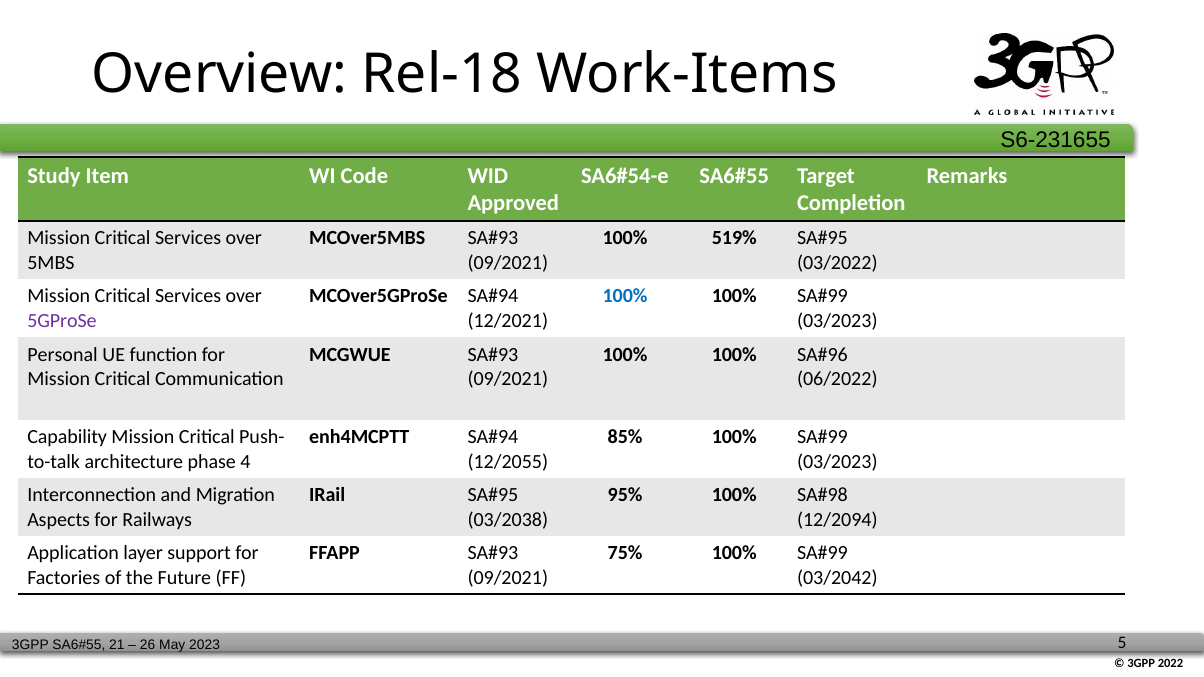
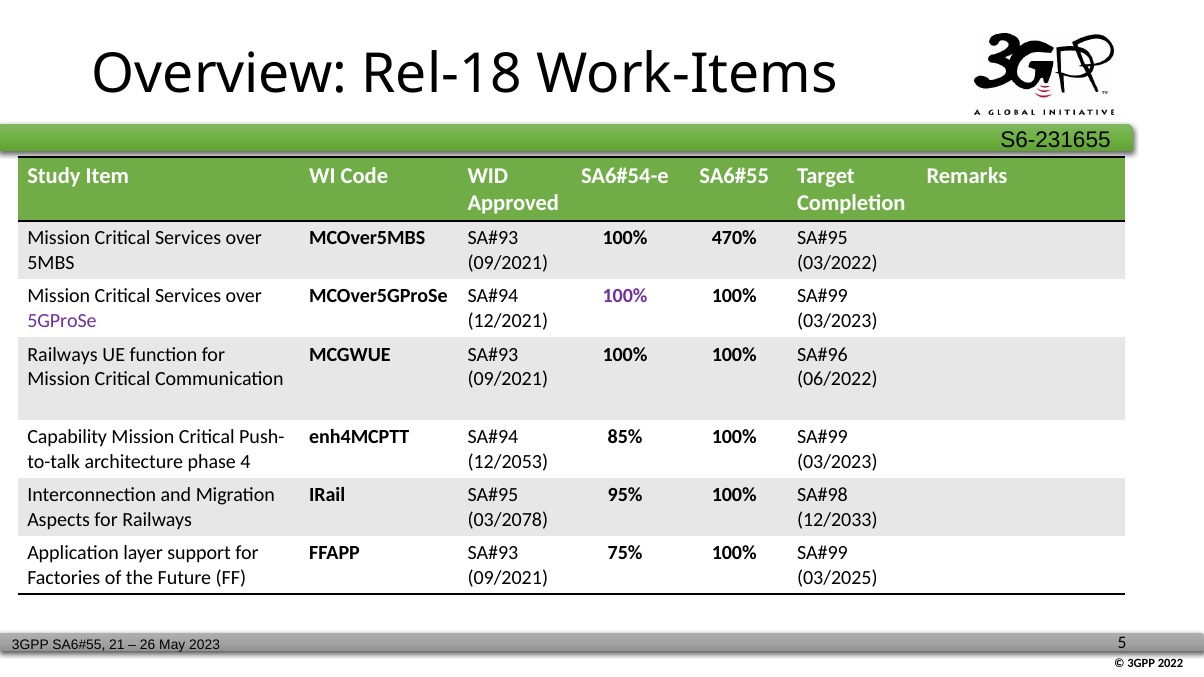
519%: 519% -> 470%
100% at (625, 296) colour: blue -> purple
Personal at (63, 355): Personal -> Railways
12/2055: 12/2055 -> 12/2053
03/2038: 03/2038 -> 03/2078
12/2094: 12/2094 -> 12/2033
03/2042: 03/2042 -> 03/2025
